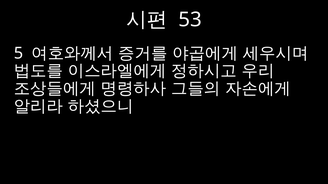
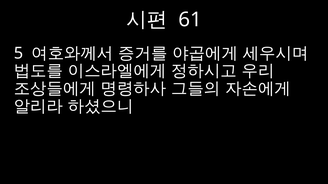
53: 53 -> 61
